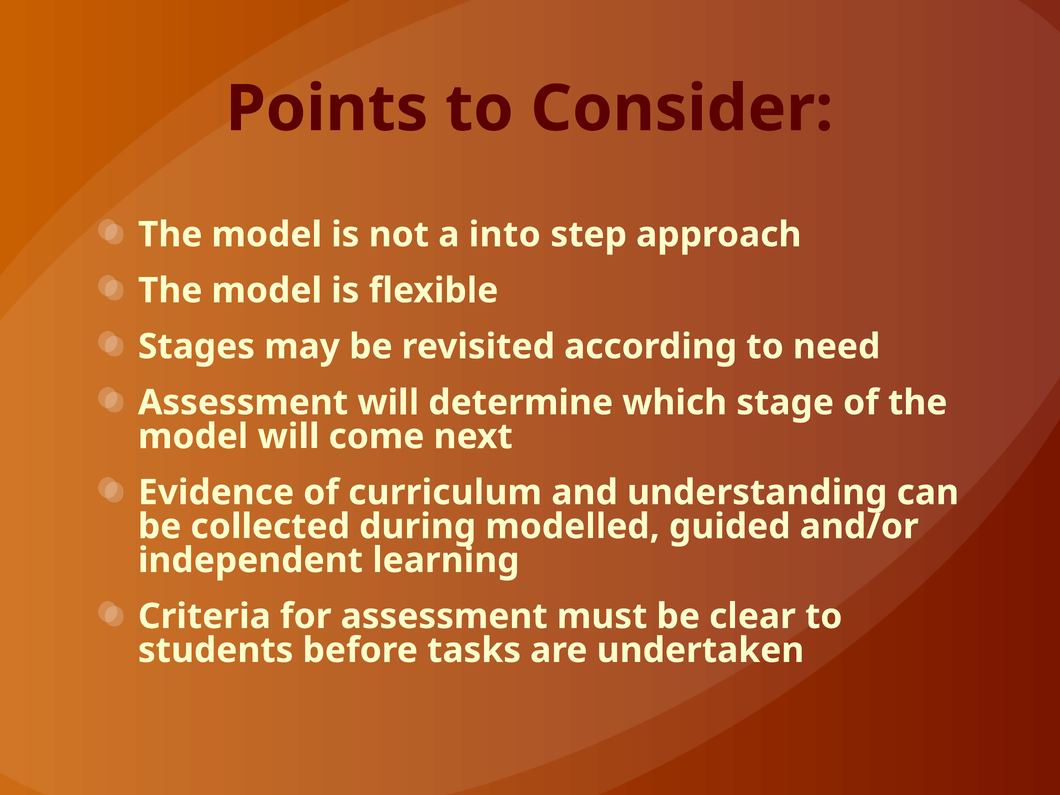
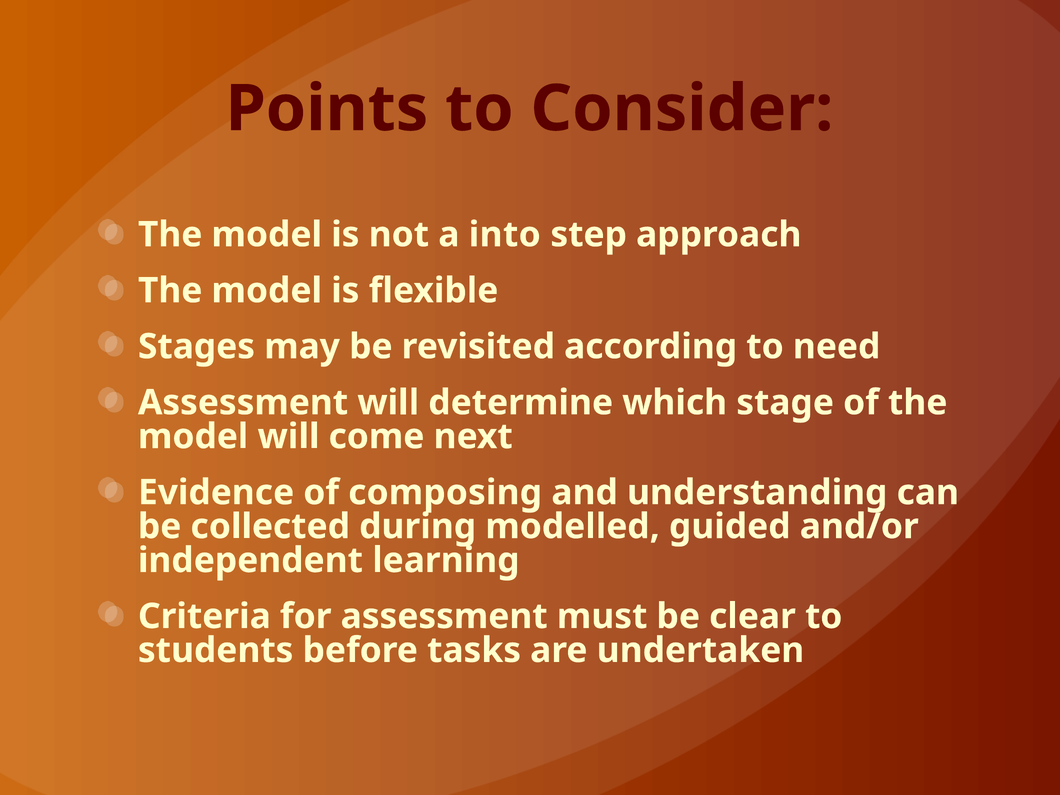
curriculum: curriculum -> composing
